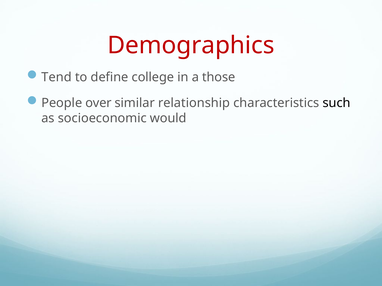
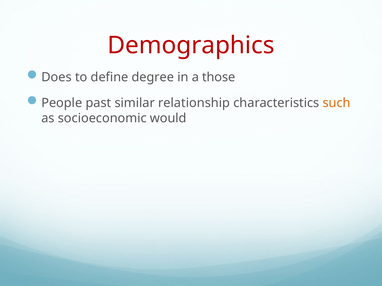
Tend: Tend -> Does
college: college -> degree
over: over -> past
such colour: black -> orange
